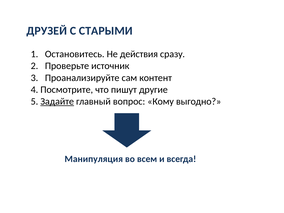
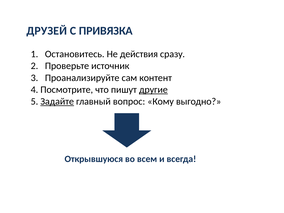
СТАРЫМИ: СТАРЫМИ -> ПРИВЯЗКА
другие underline: none -> present
Манипуляция: Манипуляция -> Открывшуюся
